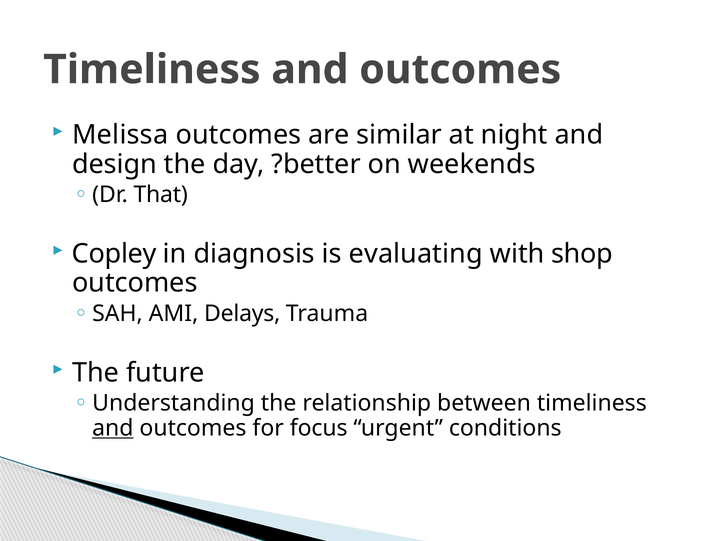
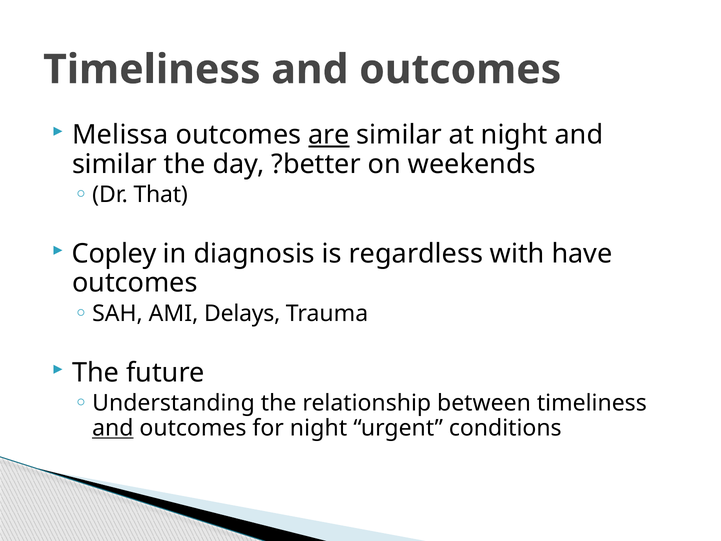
are underline: none -> present
design at (114, 164): design -> similar
evaluating: evaluating -> regardless
shop: shop -> have
for focus: focus -> night
